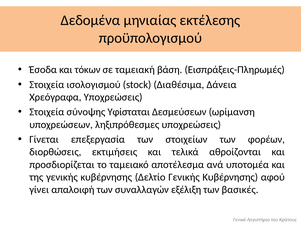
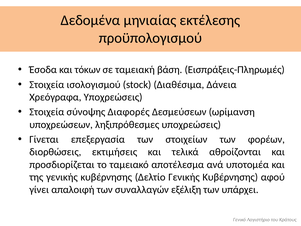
Υφίσταται: Υφίσταται -> Διαφορές
βασικές: βασικές -> υπάρχει
